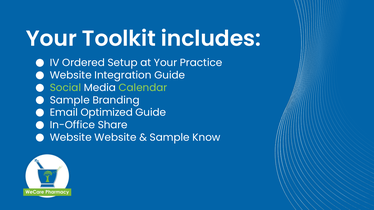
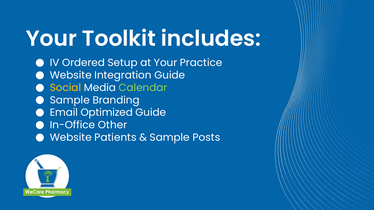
Social colour: light green -> yellow
Share: Share -> Other
Website Website: Website -> Patients
Know: Know -> Posts
